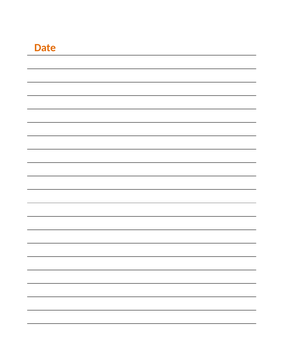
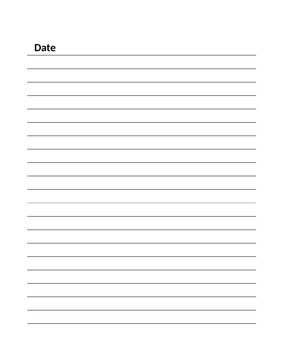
Date colour: orange -> black
